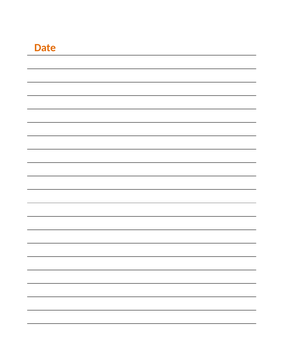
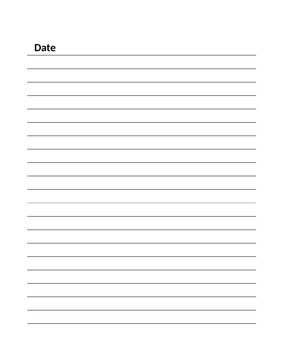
Date colour: orange -> black
